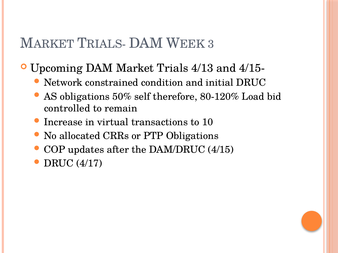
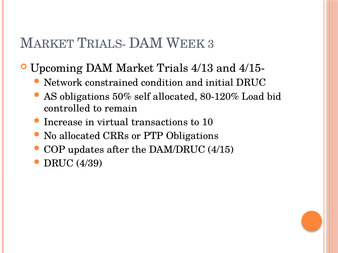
self therefore: therefore -> allocated
4/17: 4/17 -> 4/39
